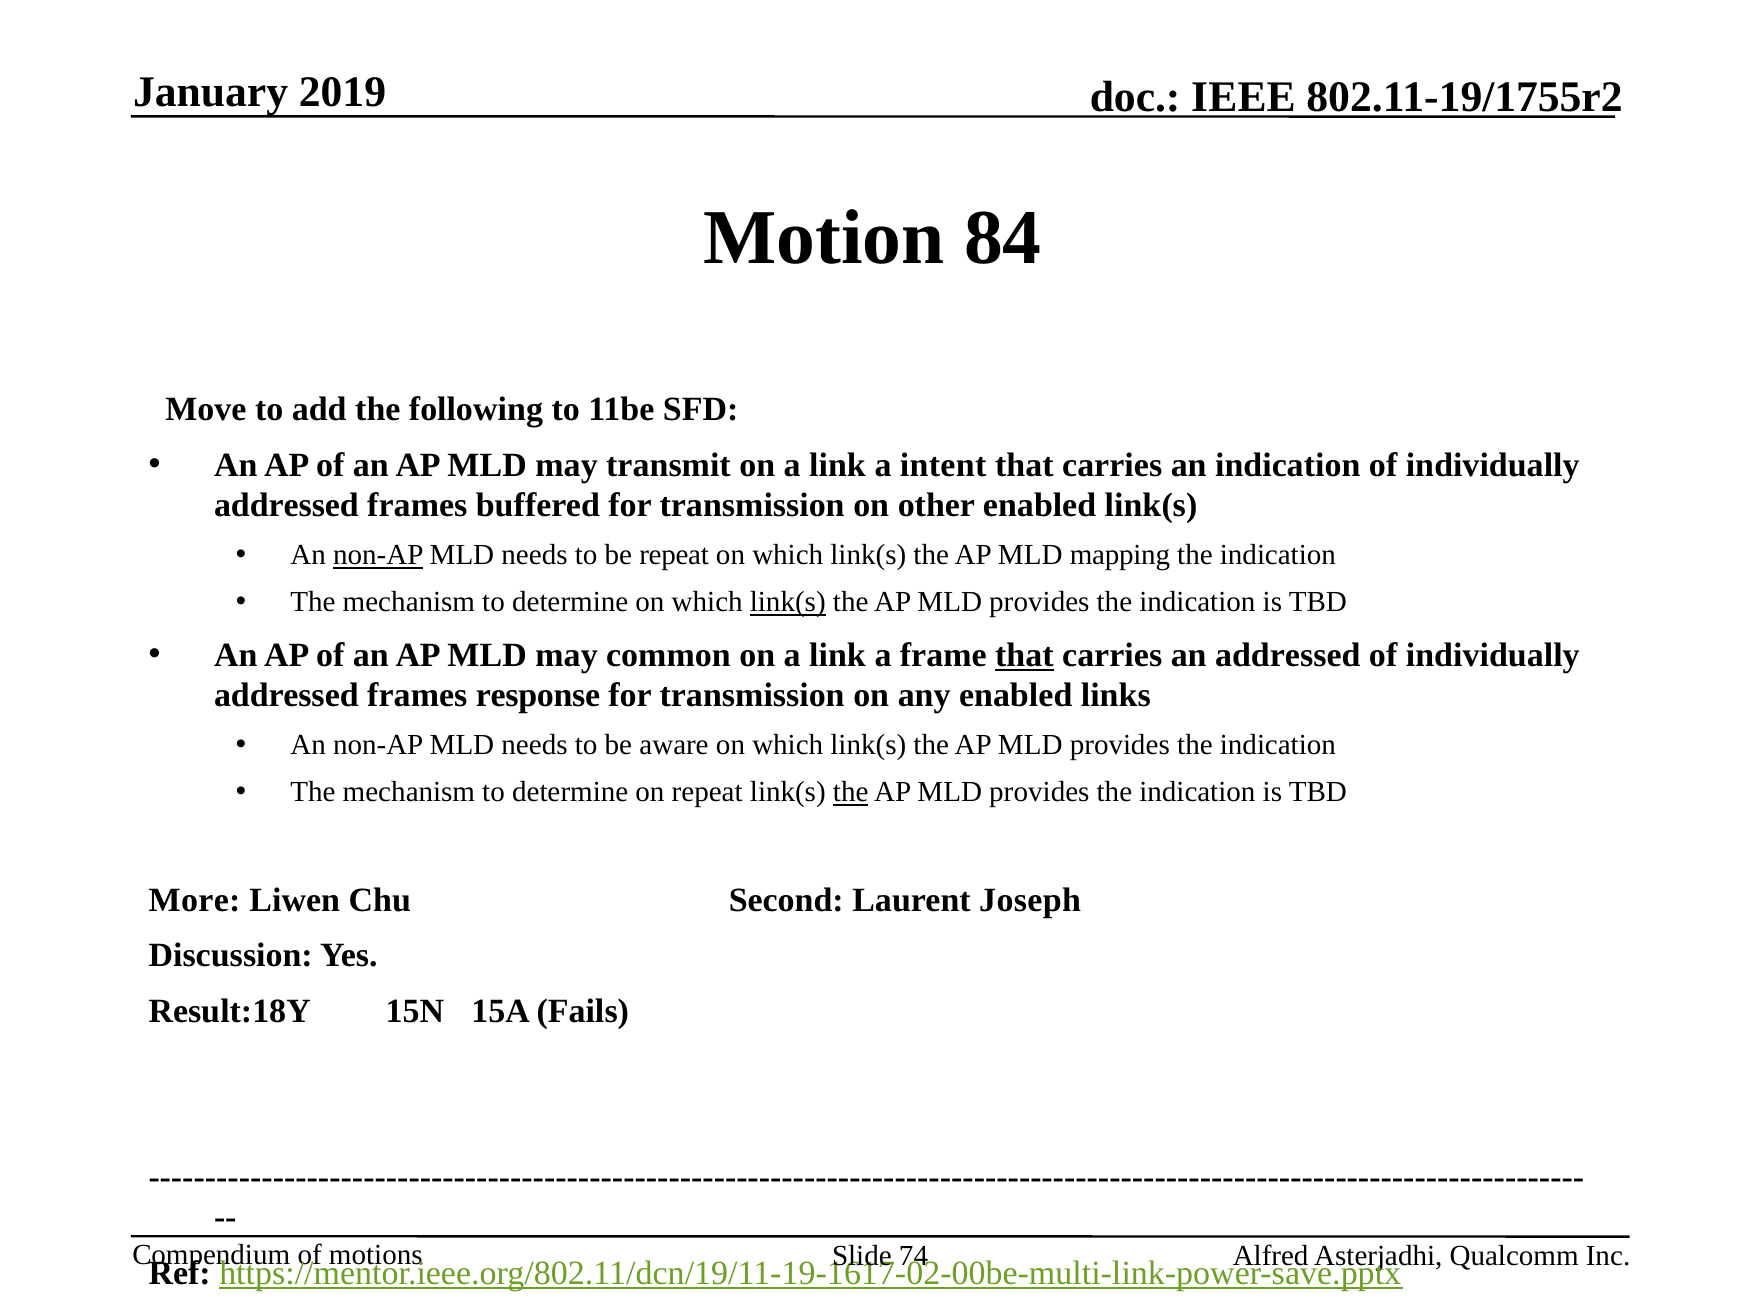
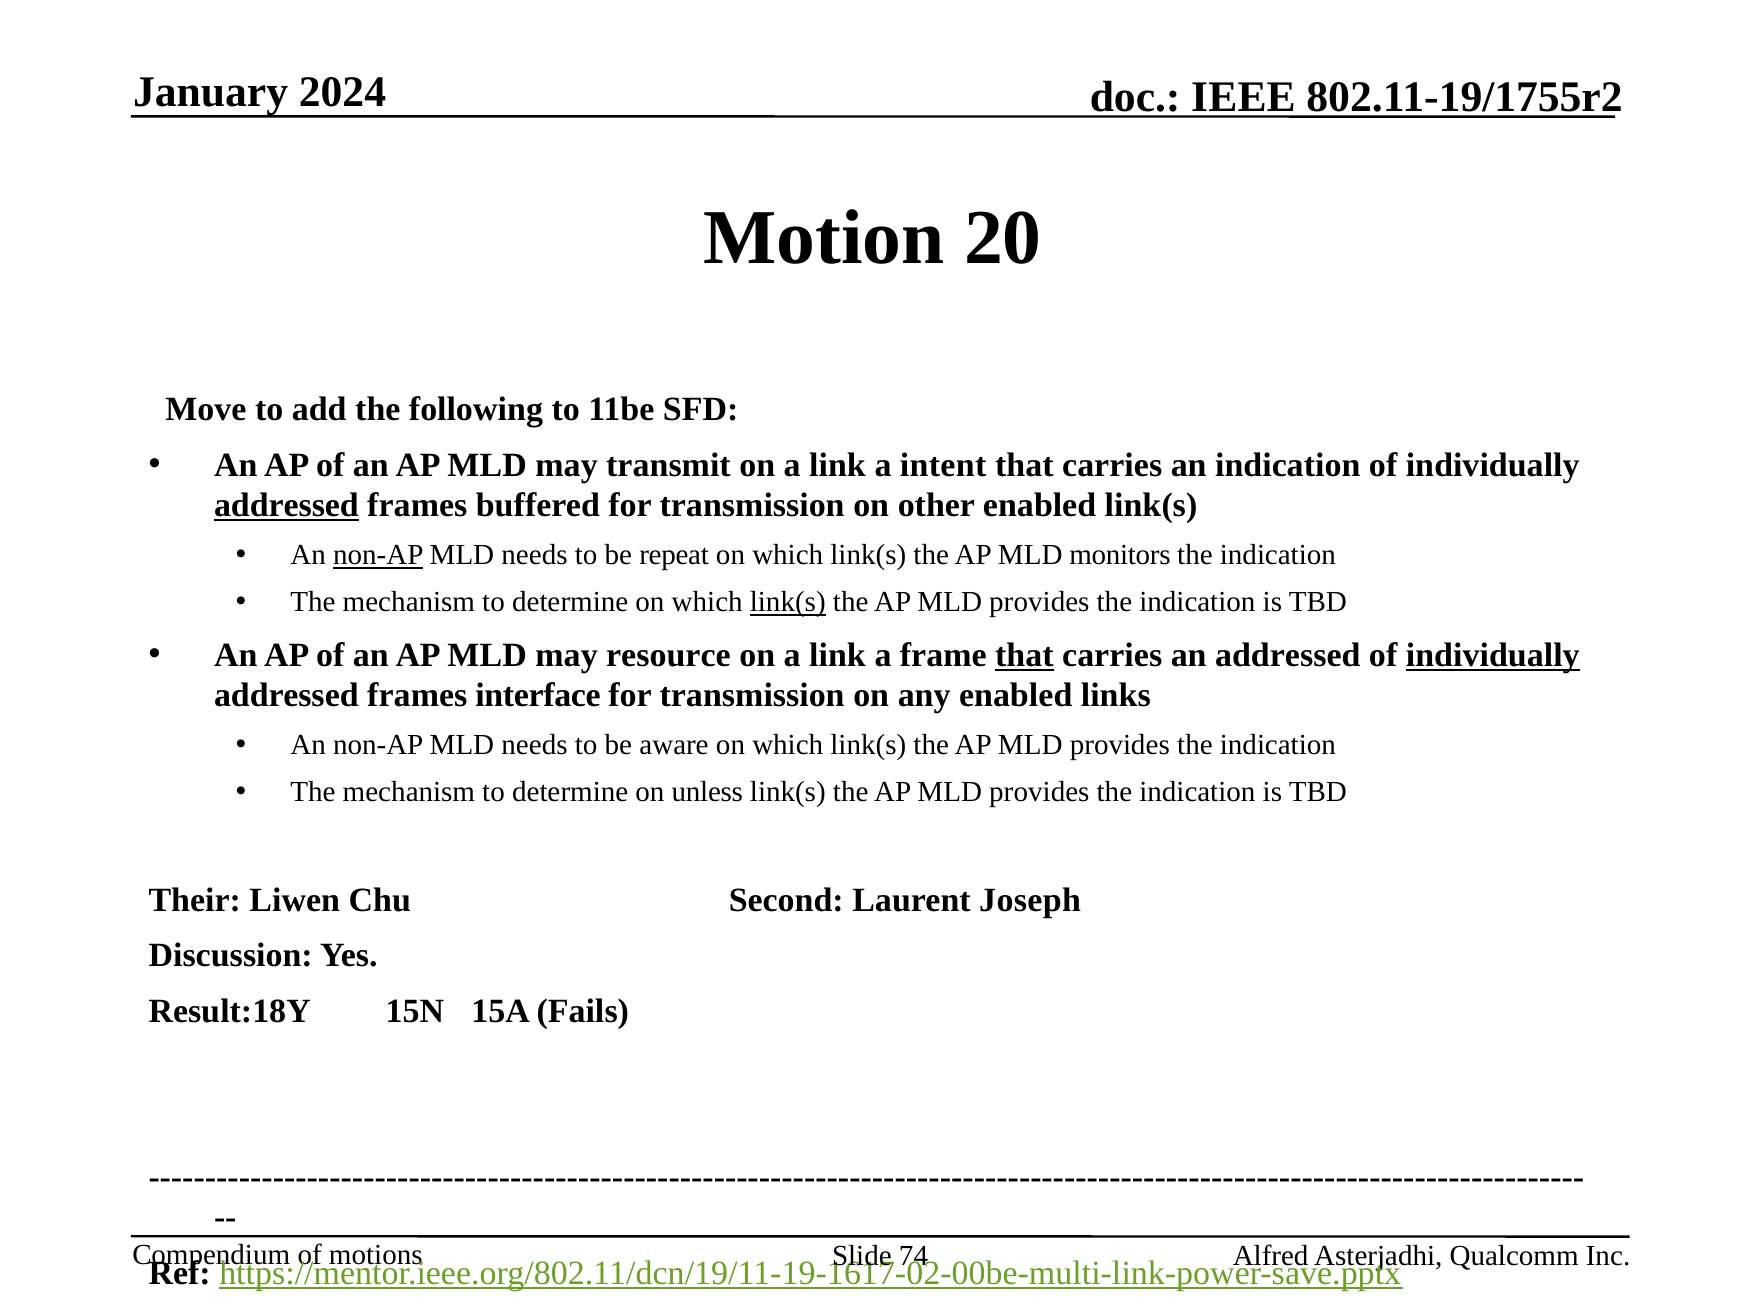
2019: 2019 -> 2024
84: 84 -> 20
addressed at (286, 506) underline: none -> present
mapping: mapping -> monitors
common: common -> resource
individually at (1493, 655) underline: none -> present
response: response -> interface
on repeat: repeat -> unless
the at (851, 793) underline: present -> none
More: More -> Their
